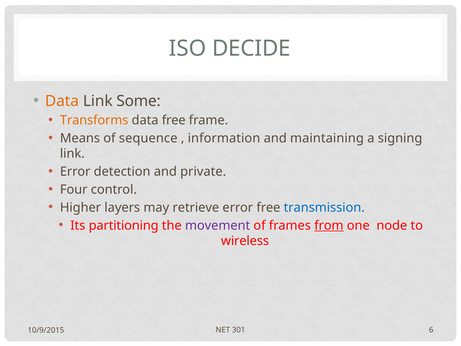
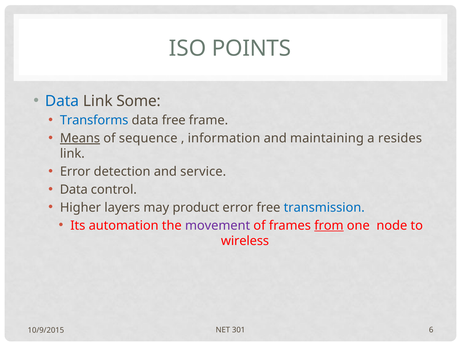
DECIDE: DECIDE -> POINTS
Data at (62, 101) colour: orange -> blue
Transforms colour: orange -> blue
Means underline: none -> present
signing: signing -> resides
private: private -> service
Four at (74, 189): Four -> Data
retrieve: retrieve -> product
partitioning: partitioning -> automation
